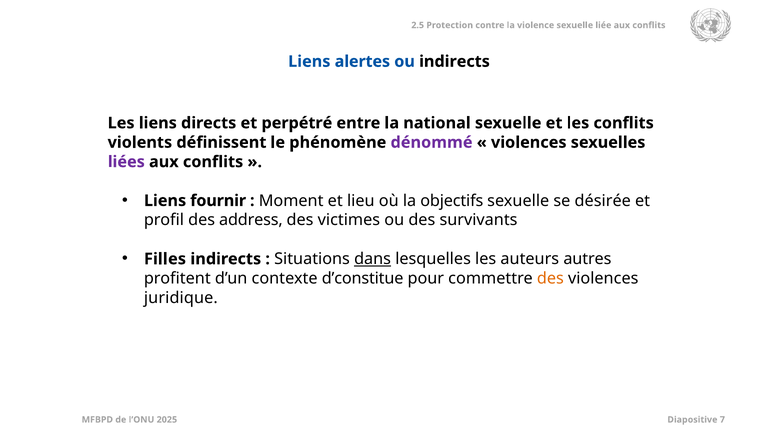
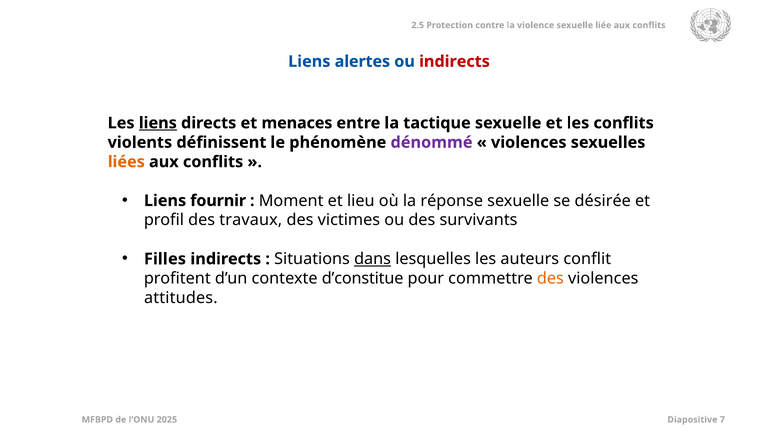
indirects at (454, 62) colour: black -> red
liens at (158, 123) underline: none -> present
perpétré: perpétré -> menaces
national: national -> tactique
liées colour: purple -> orange
objectifs: objectifs -> réponse
address: address -> travaux
autres: autres -> conflit
juridique: juridique -> attitudes
